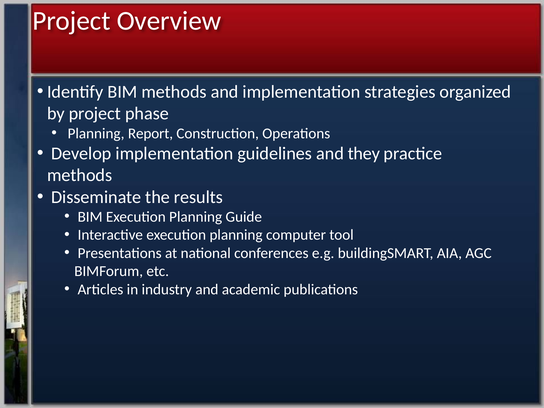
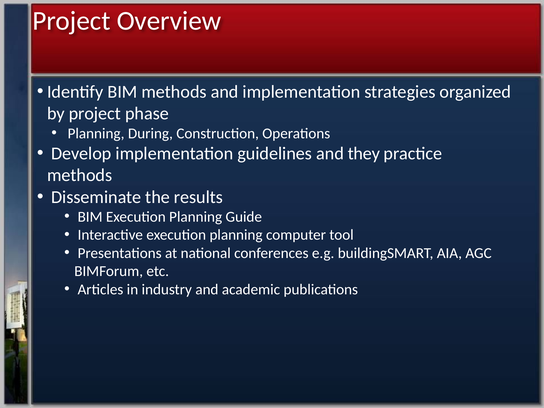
Report: Report -> During
